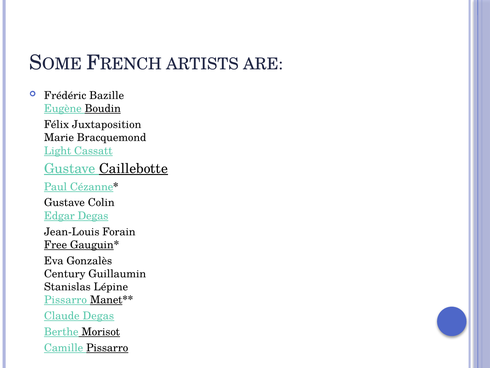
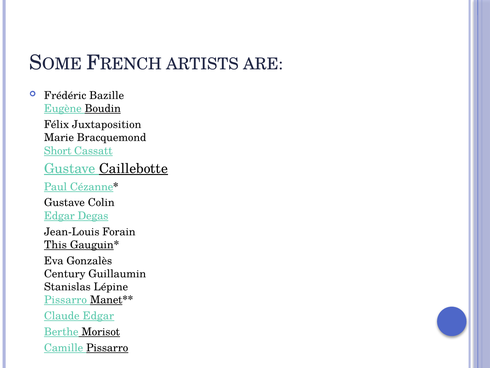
Light: Light -> Short
Free: Free -> This
Claude Degas: Degas -> Edgar
